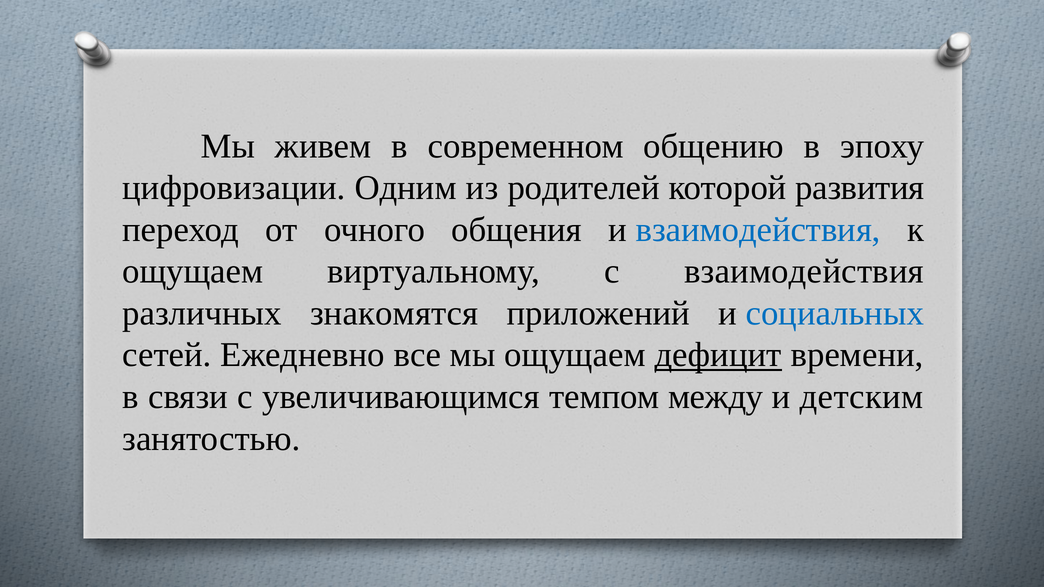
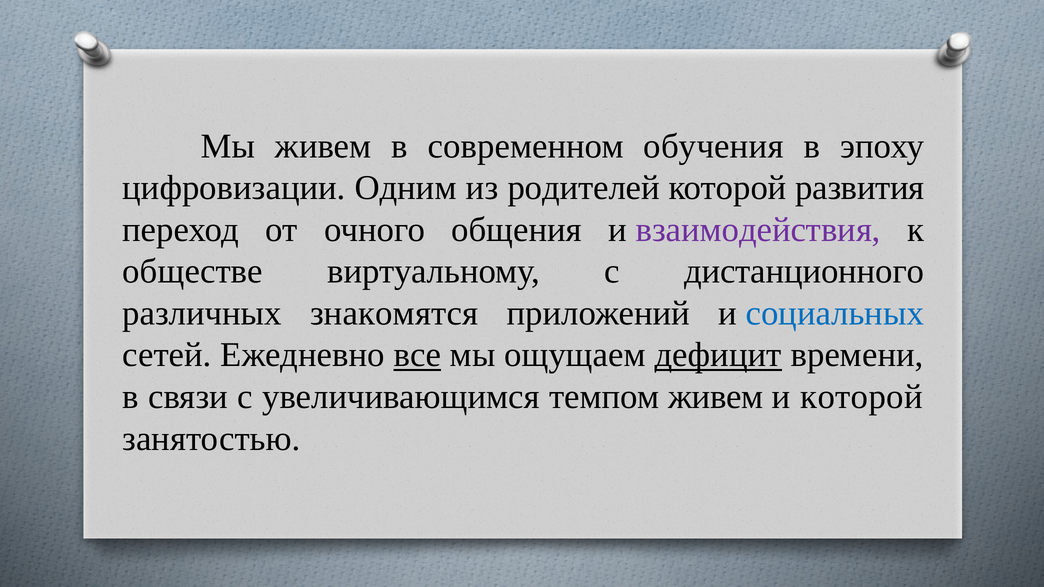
общению: общению -> обучения
взаимодействия at (758, 230) colour: blue -> purple
ощущаем at (193, 272): ощущаем -> обществе
с взаимодействия: взаимодействия -> дистанционного
все underline: none -> present
темпом между: между -> живем
и детским: детским -> которой
